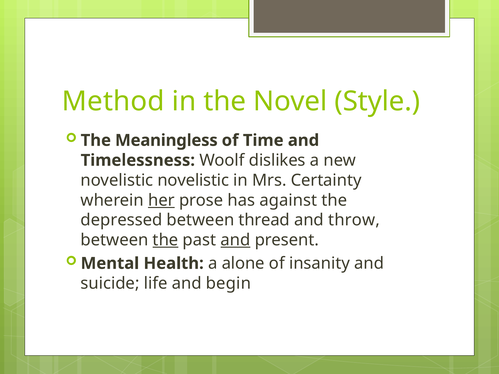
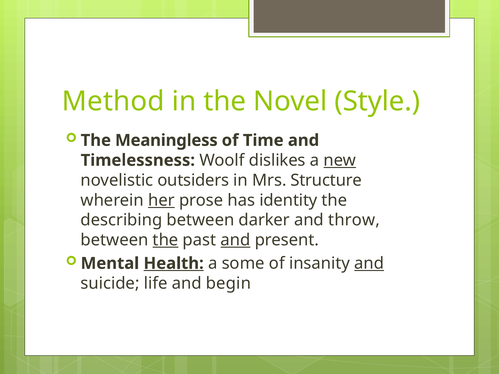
new underline: none -> present
novelistic novelistic: novelistic -> outsiders
Certainty: Certainty -> Structure
against: against -> identity
depressed: depressed -> describing
thread: thread -> darker
Health underline: none -> present
alone: alone -> some
and at (369, 264) underline: none -> present
